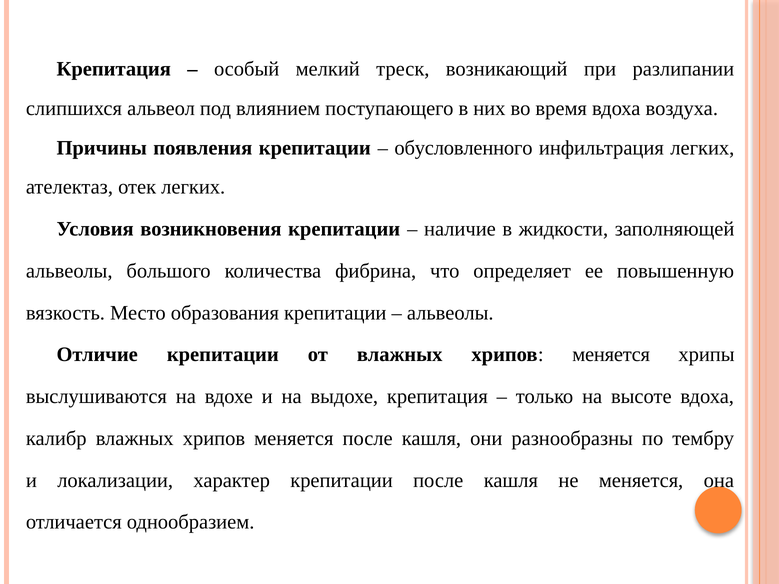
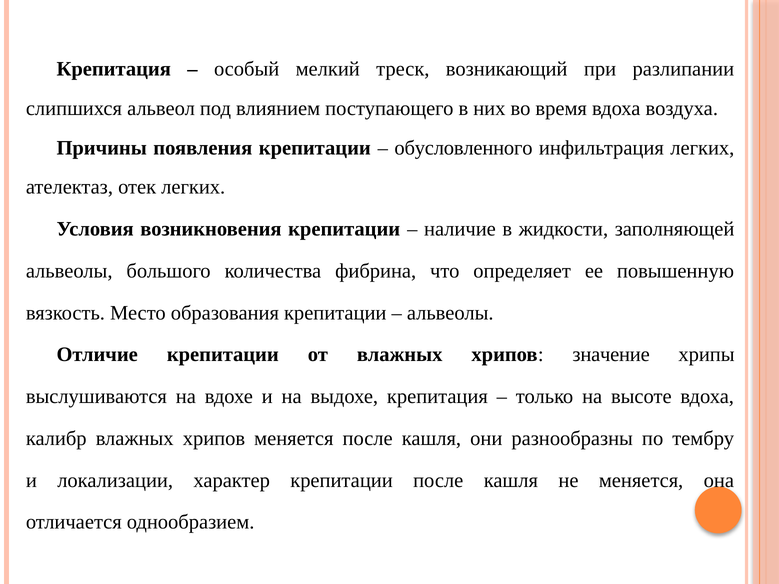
от влажных хрипов меняется: меняется -> значение
